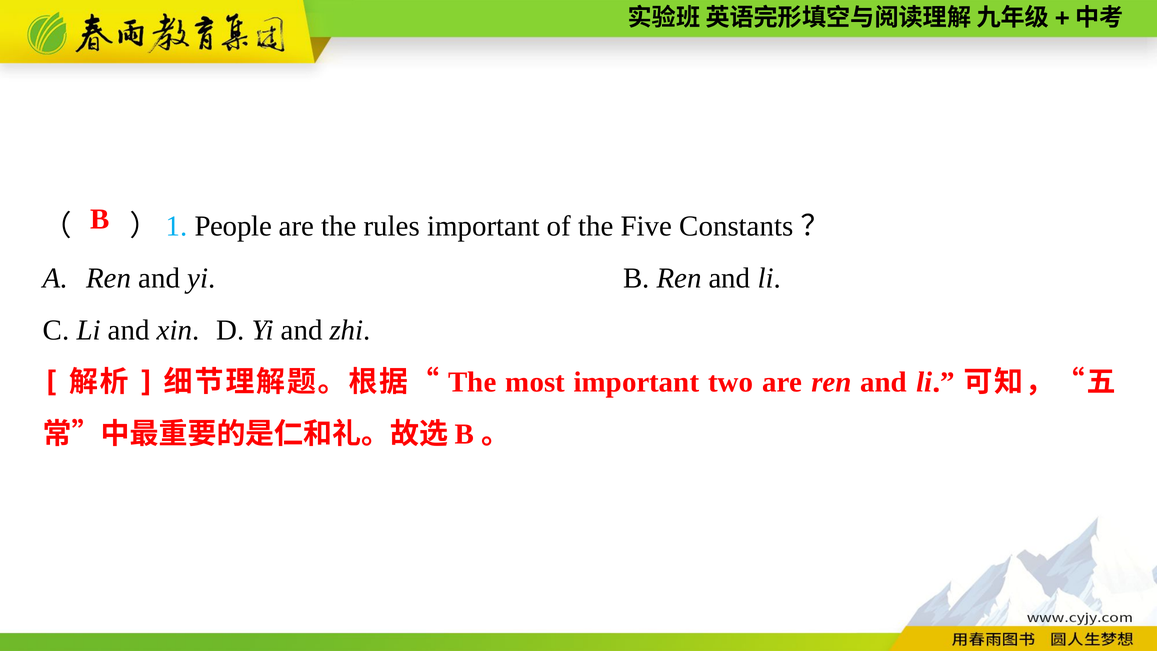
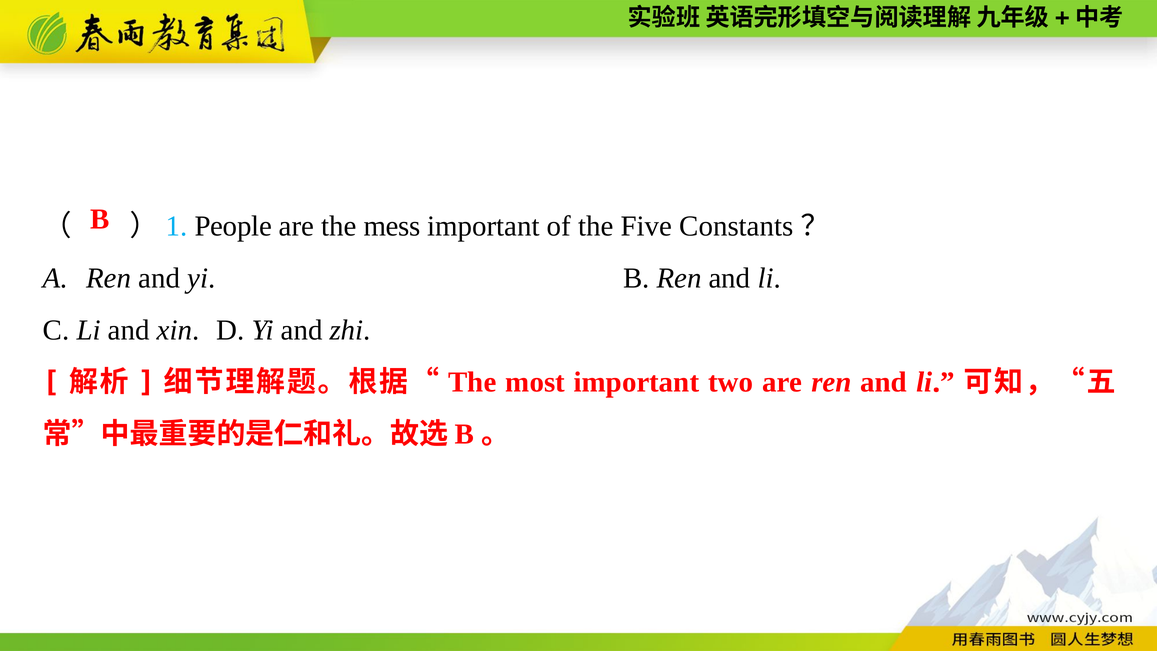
rules: rules -> mess
